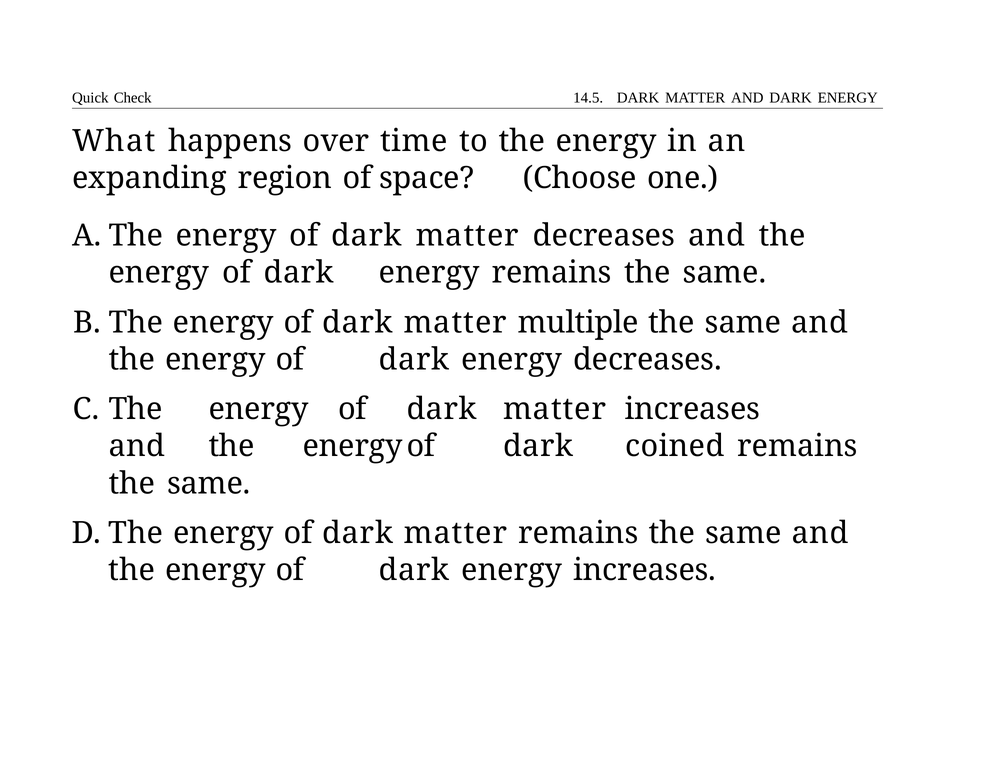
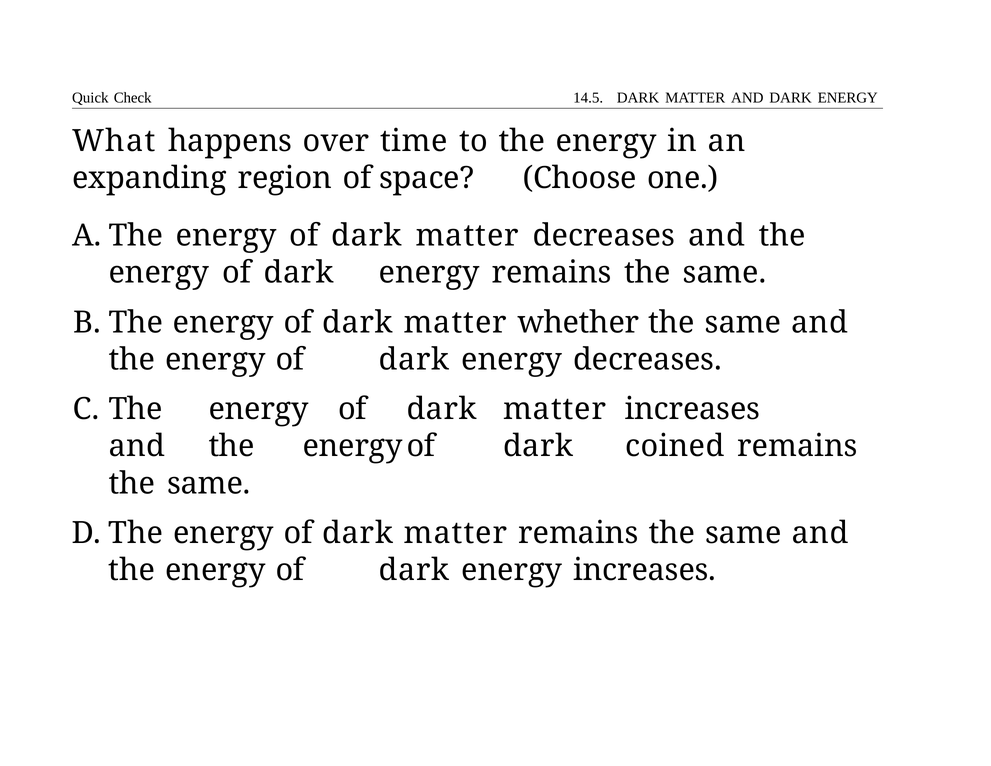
multiple: multiple -> whether
